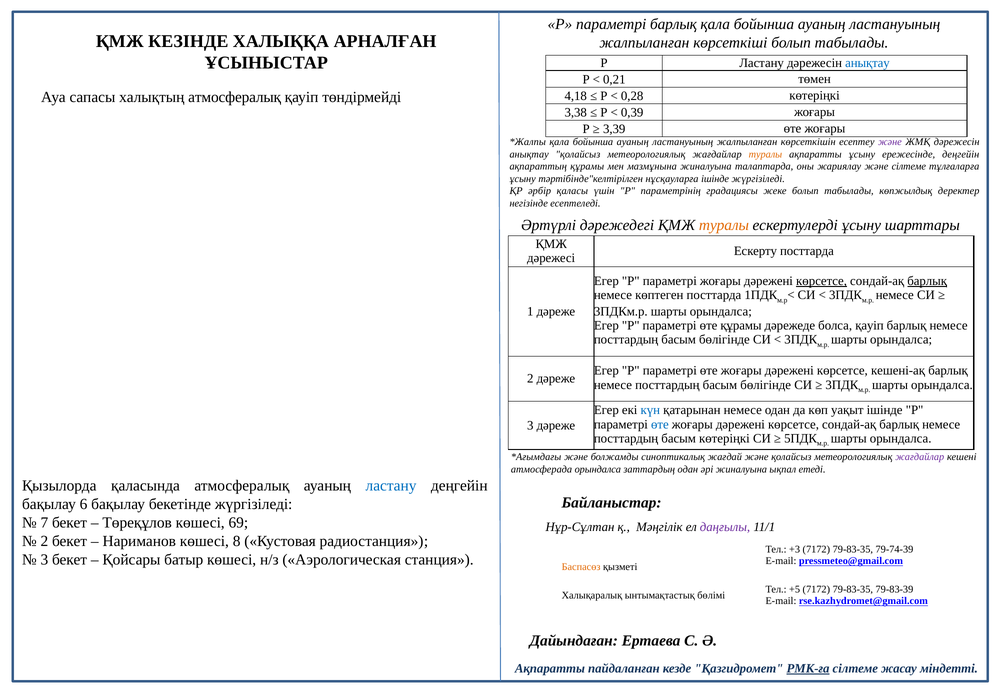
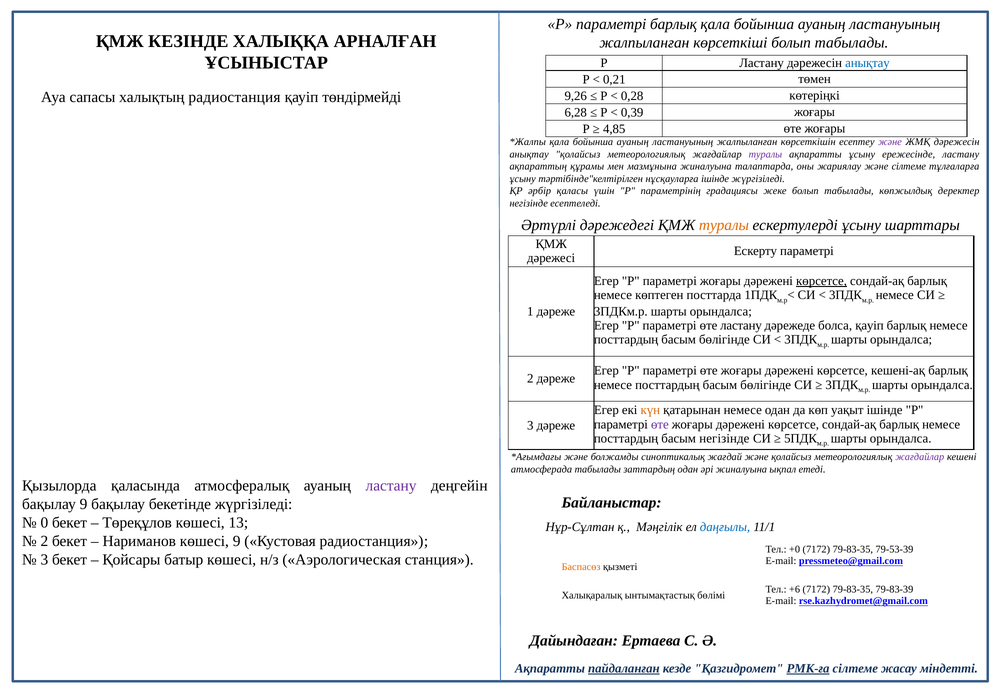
халықтың атмосфералық: атмосфералық -> радиостанция
4,18: 4,18 -> 9,26
3,38: 3,38 -> 6,28
3,39: 3,39 -> 4,85
туралы at (765, 154) colour: orange -> purple
ережесінде деңгейін: деңгейін -> ластану
Ескерту посттарда: посттарда -> параметрі
барлық at (927, 281) underline: present -> none
өте құрамы: құрамы -> ластану
күн colour: blue -> orange
өте at (660, 424) colour: blue -> purple
басым көтеріңкі: көтеріңкі -> негізінде
атмосферада орындалса: орындалса -> табылады
ластану at (391, 486) colour: blue -> purple
бақылау 6: 6 -> 9
7: 7 -> 0
69: 69 -> 13
даңғылы colour: purple -> blue
көшесі 8: 8 -> 9
+3: +3 -> +0
79-74-39: 79-74-39 -> 79-53-39
+5: +5 -> +6
пайдаланған underline: none -> present
